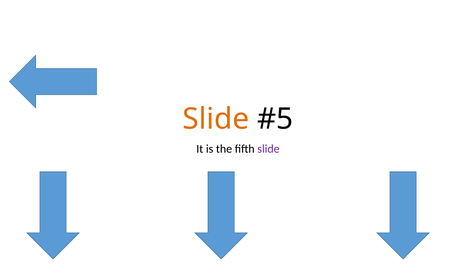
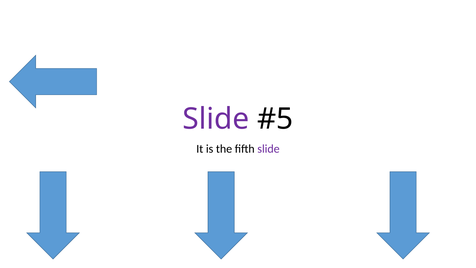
Slide at (216, 119) colour: orange -> purple
